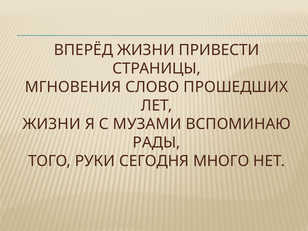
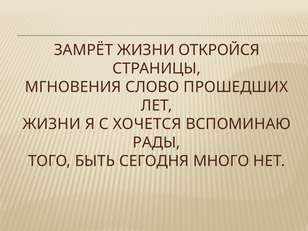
ВПЕРЁД: ВПЕРЁД -> ЗАМРЁТ
ПРИВЕСТИ: ПРИВЕСТИ -> ОТКРОЙСЯ
МУЗАМИ: МУЗАМИ -> ХОЧЕТСЯ
РУКИ: РУКИ -> БЫТЬ
